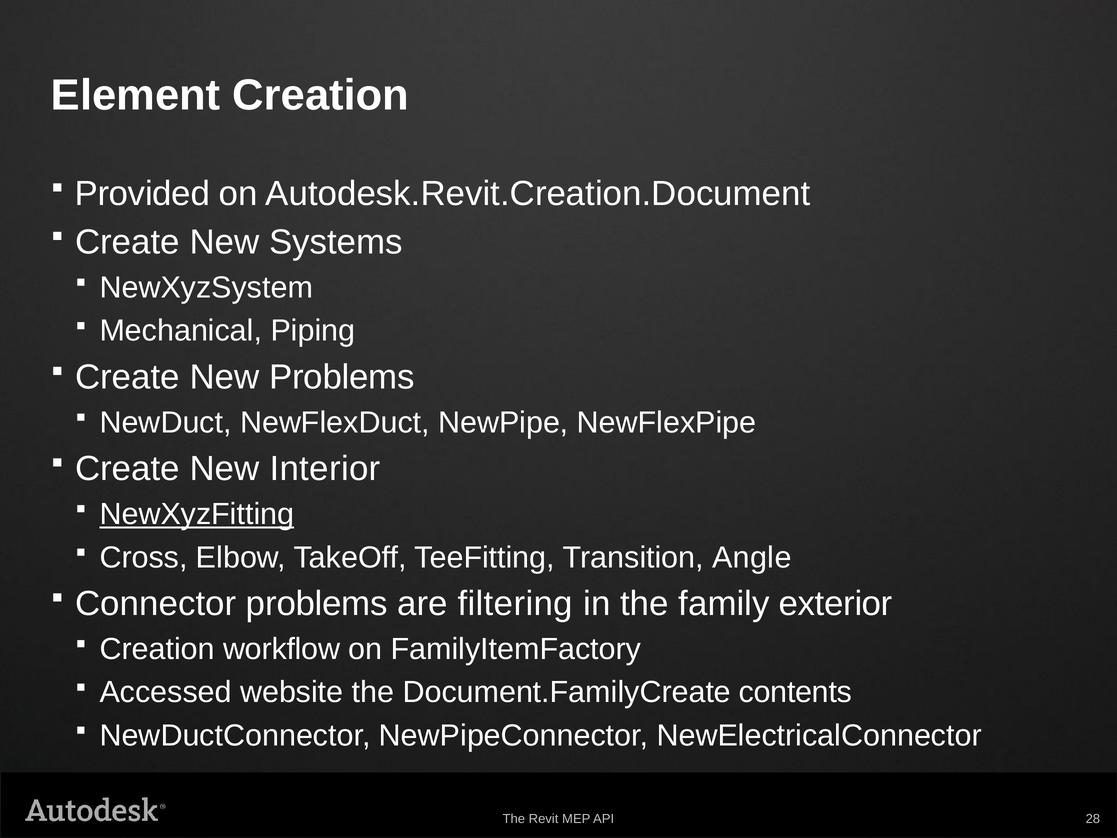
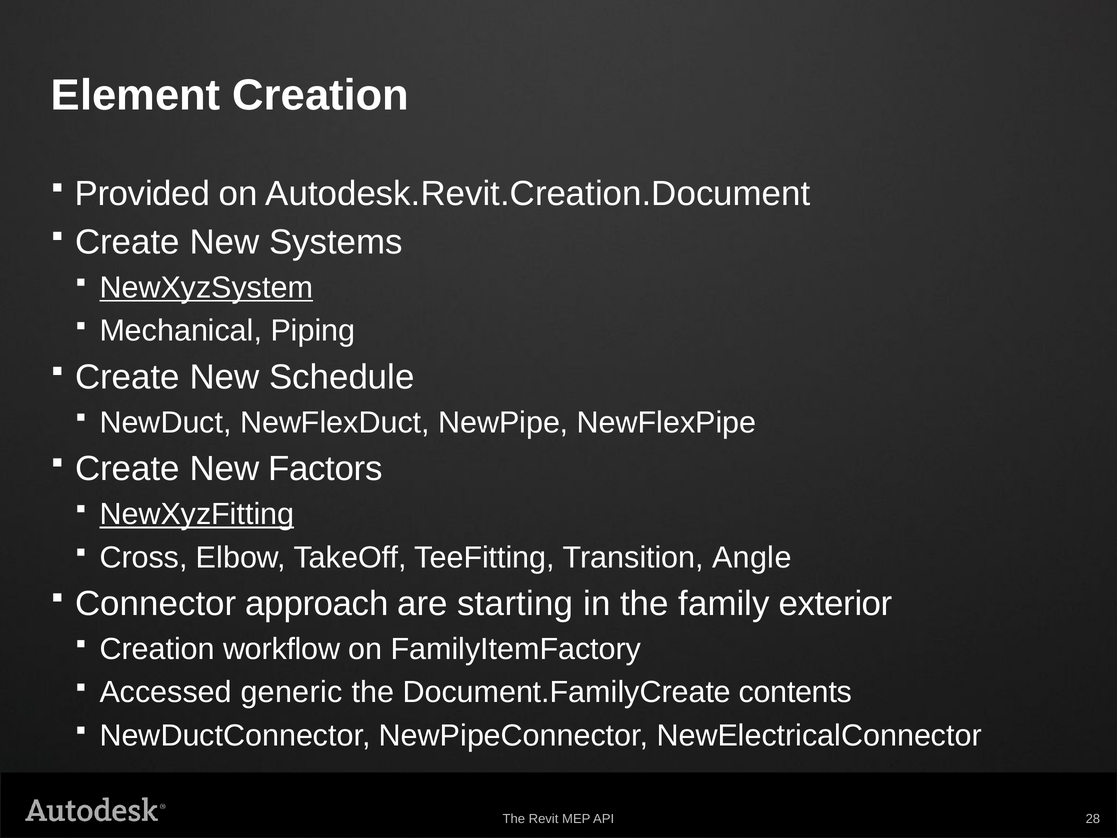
NewXyzSystem underline: none -> present
New Problems: Problems -> Schedule
Interior: Interior -> Factors
Connector problems: problems -> approach
filtering: filtering -> starting
website: website -> generic
